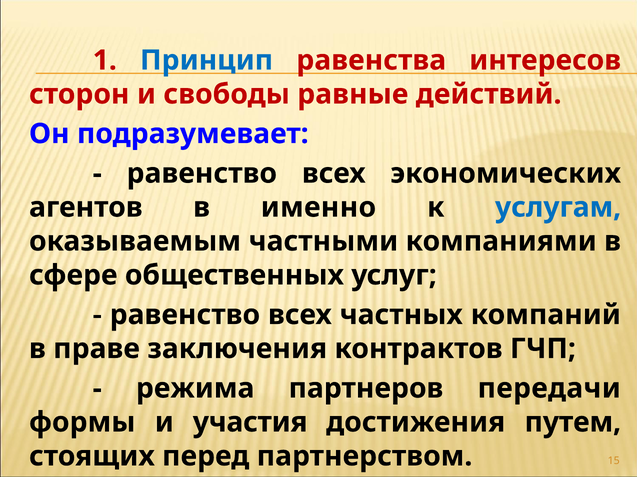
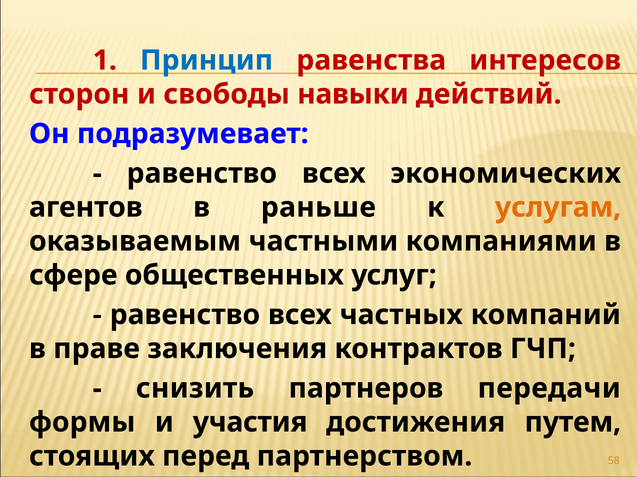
равные: равные -> навыки
именно: именно -> раньше
услугам colour: blue -> orange
режима: режима -> снизить
15: 15 -> 58
